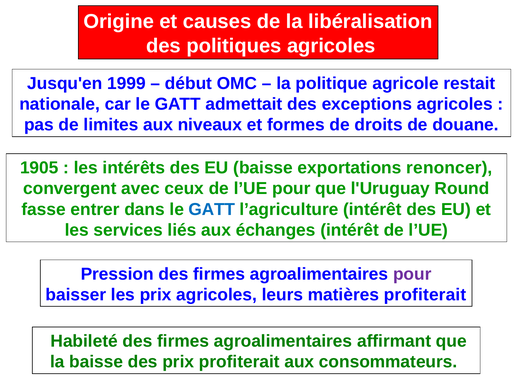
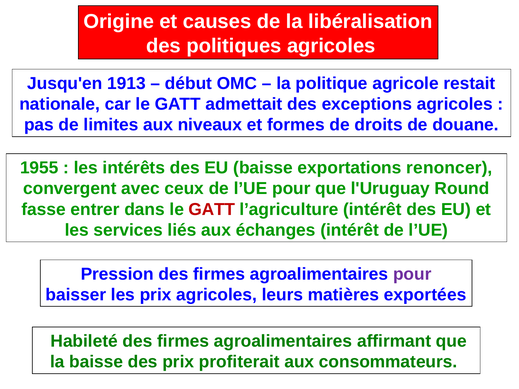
1999: 1999 -> 1913
1905: 1905 -> 1955
GATT at (212, 209) colour: blue -> red
matières profiterait: profiterait -> exportées
